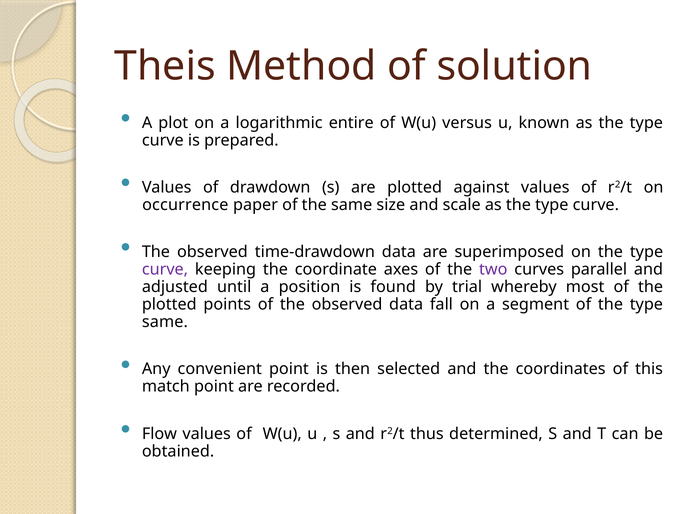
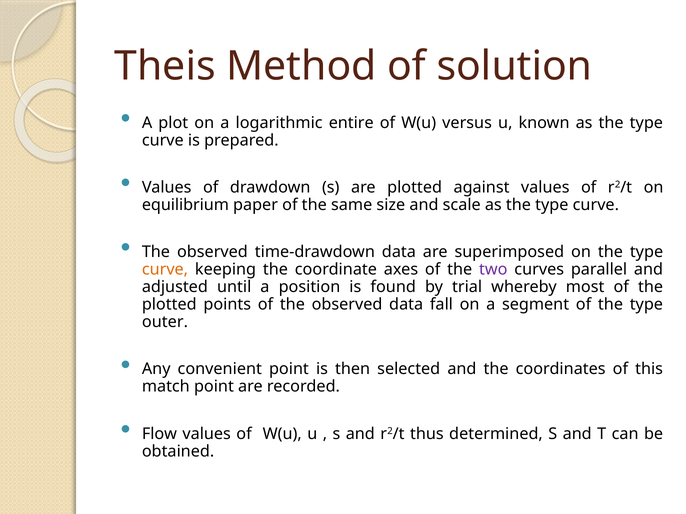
occurrence: occurrence -> equilibrium
curve at (165, 270) colour: purple -> orange
same at (165, 322): same -> outer
